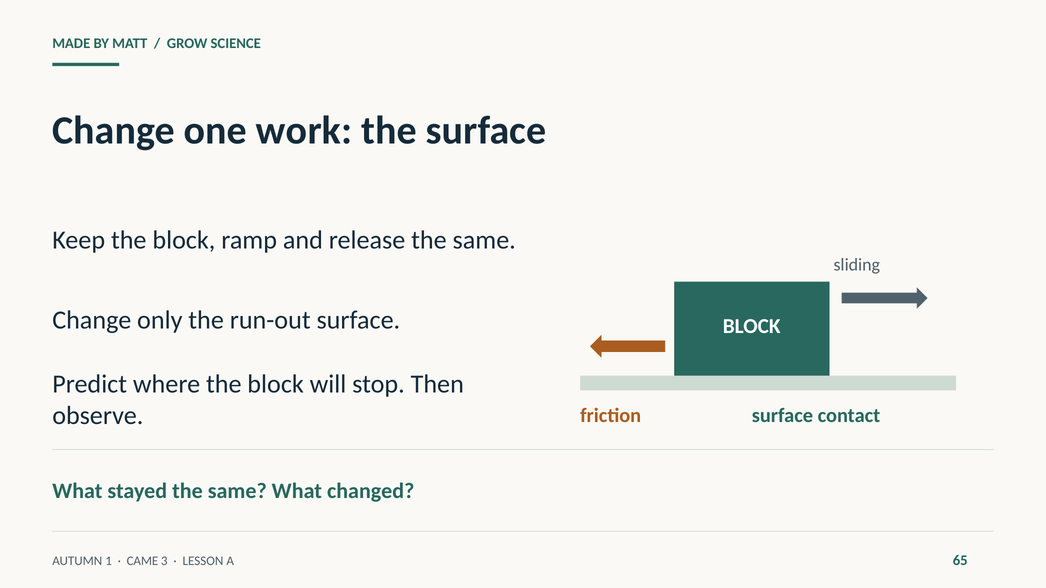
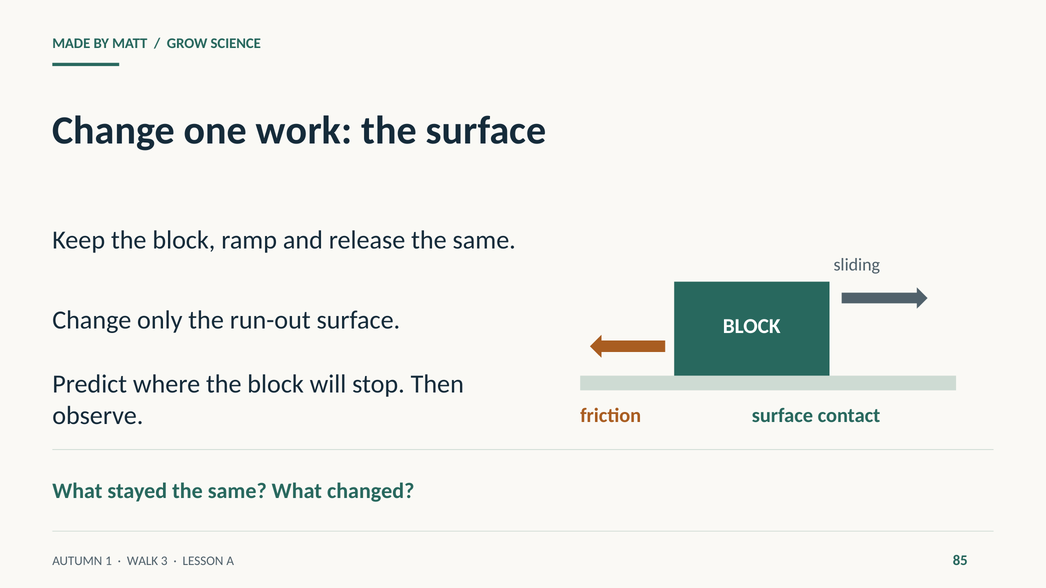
CAME: CAME -> WALK
65: 65 -> 85
